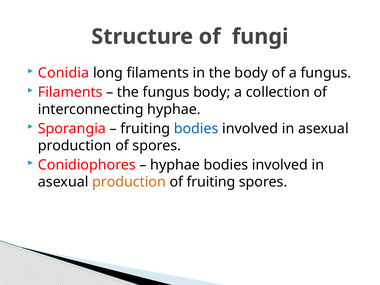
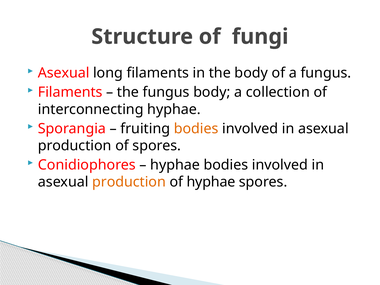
Conidia at (64, 73): Conidia -> Asexual
bodies at (196, 129) colour: blue -> orange
of fruiting: fruiting -> hyphae
